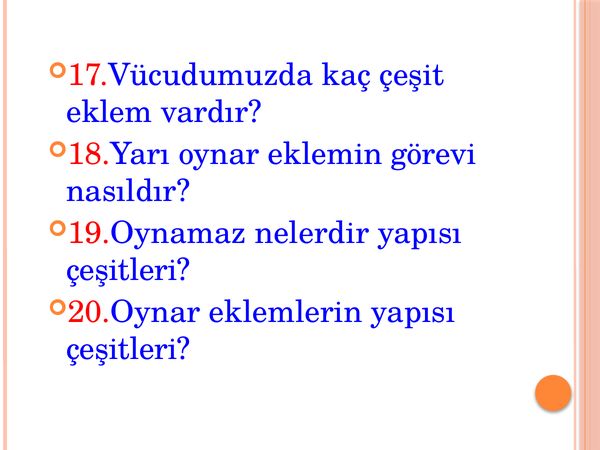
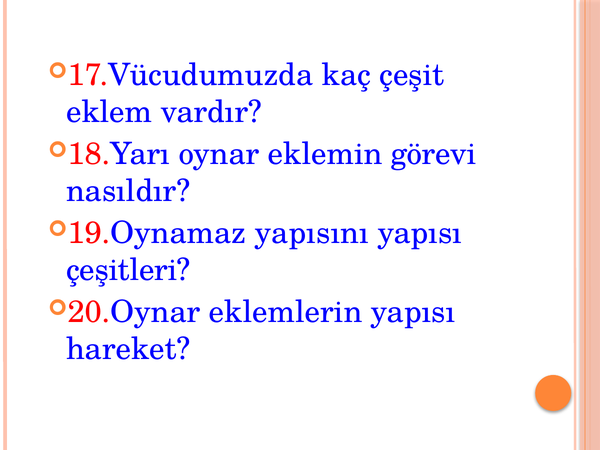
nelerdir: nelerdir -> yapısını
çeşitleri at (128, 349): çeşitleri -> hareket
